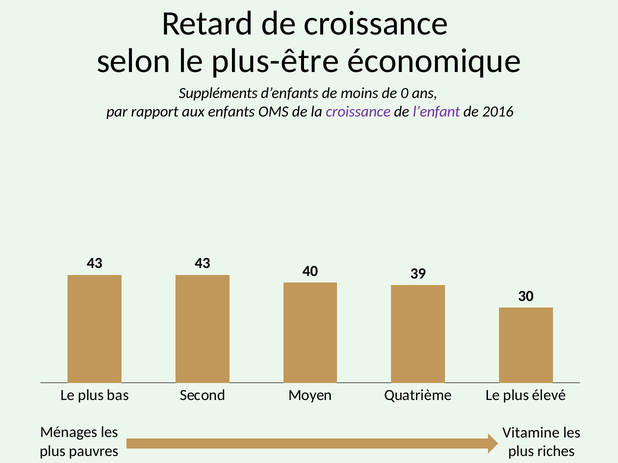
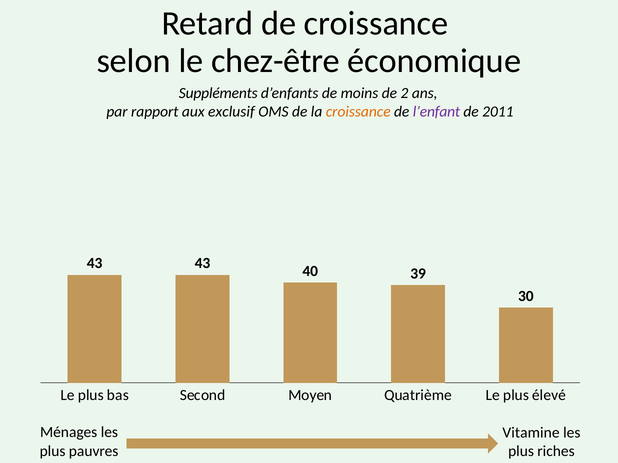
plus-être: plus-être -> chez-être
0: 0 -> 2
enfants: enfants -> exclusif
croissance at (358, 112) colour: purple -> orange
2016: 2016 -> 2011
